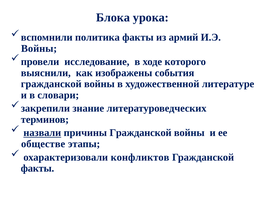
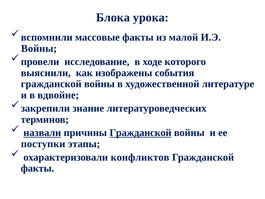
политика: политика -> массовые
армий: армий -> малой
словари: словари -> вдвойне
Гражданской at (141, 133) underline: none -> present
обществе: обществе -> поступки
